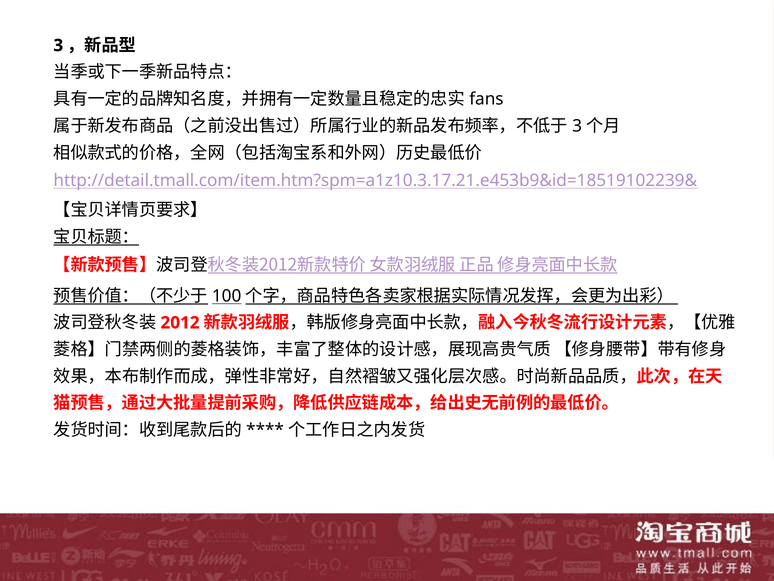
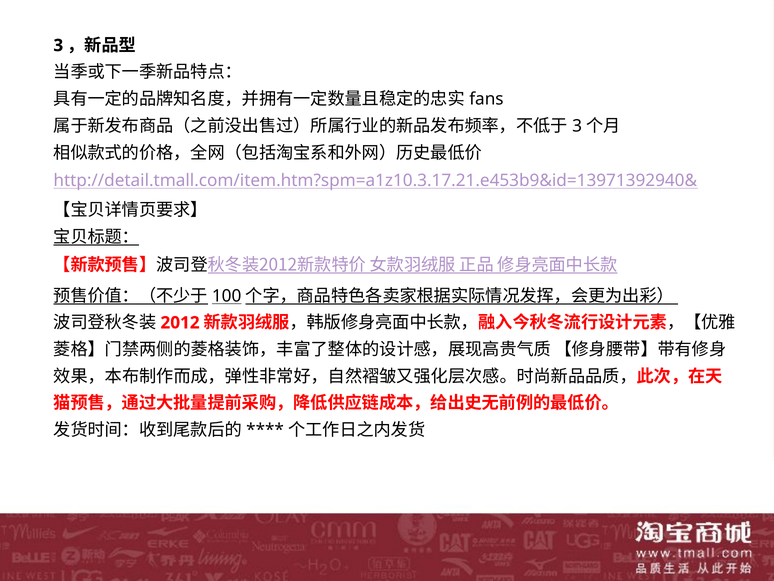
http://detail.tmall.com/item.htm?spm=a1z10.3.17.21.e453b9&id=18519102239&: http://detail.tmall.com/item.htm?spm=a1z10.3.17.21.e453b9&id=18519102239& -> http://detail.tmall.com/item.htm?spm=a1z10.3.17.21.e453b9&id=13971392940&
